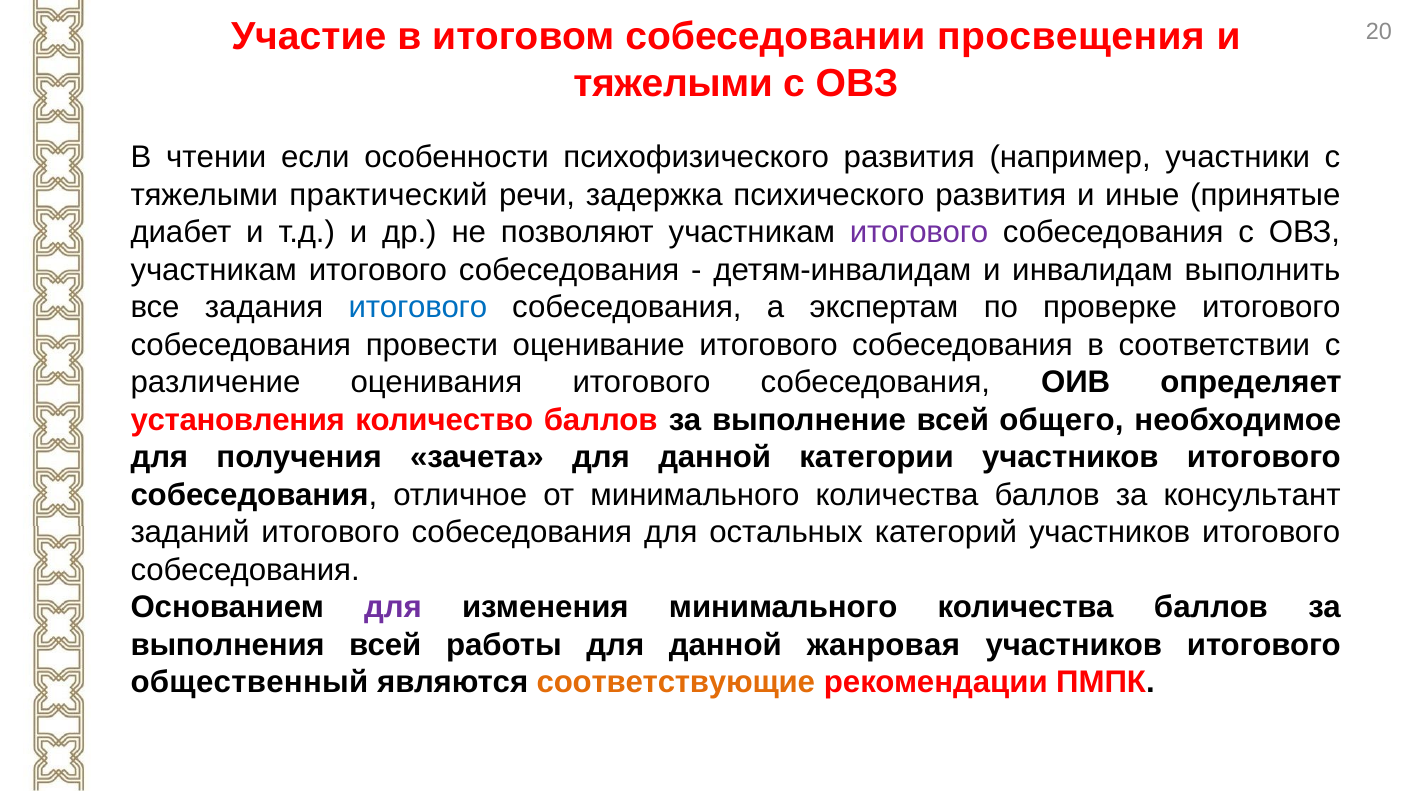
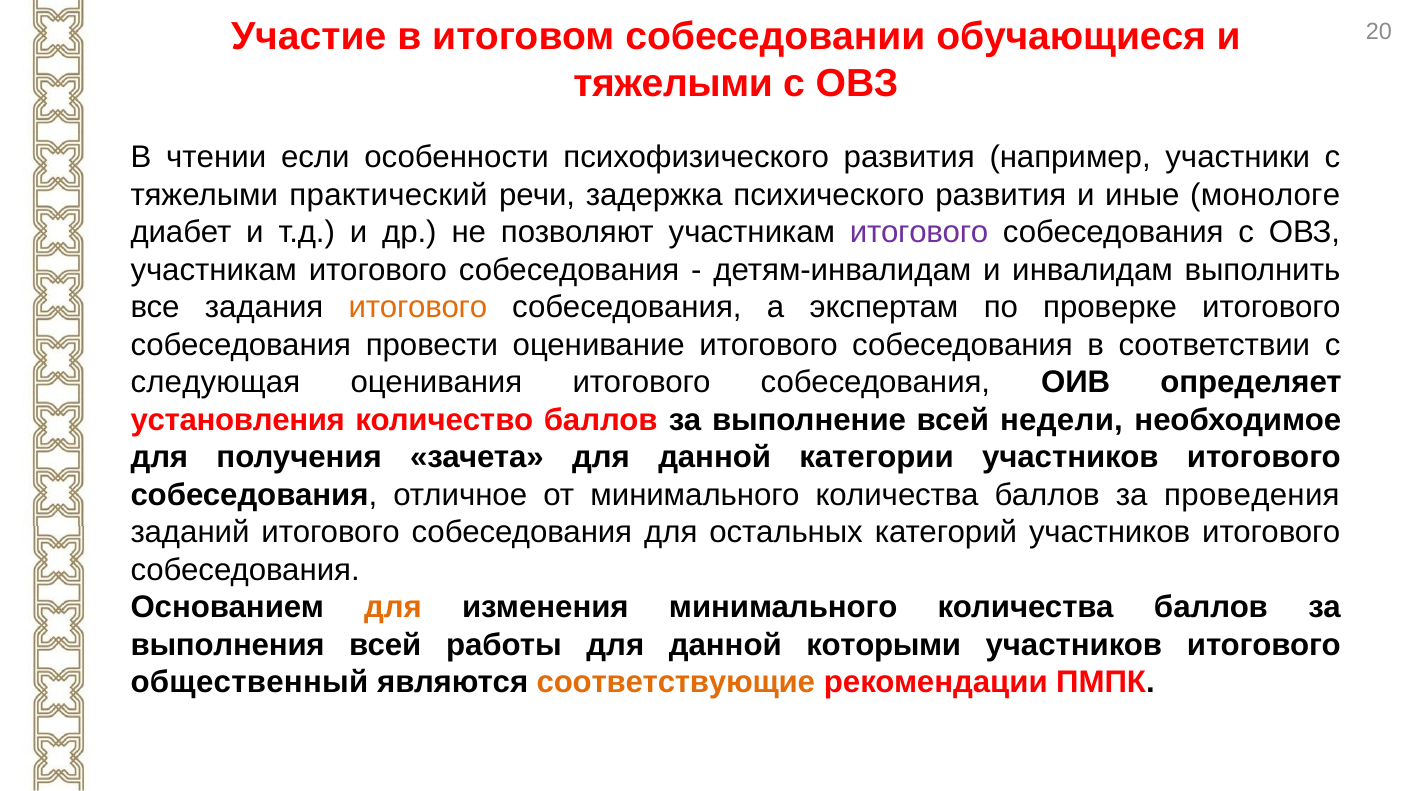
просвещения: просвещения -> обучающиеся
принятые: принятые -> монологе
итогового at (418, 307) colour: blue -> orange
различение: различение -> следующая
общего: общего -> недели
консультант: консультант -> проведения
для at (393, 607) colour: purple -> orange
жанровая: жанровая -> которыми
